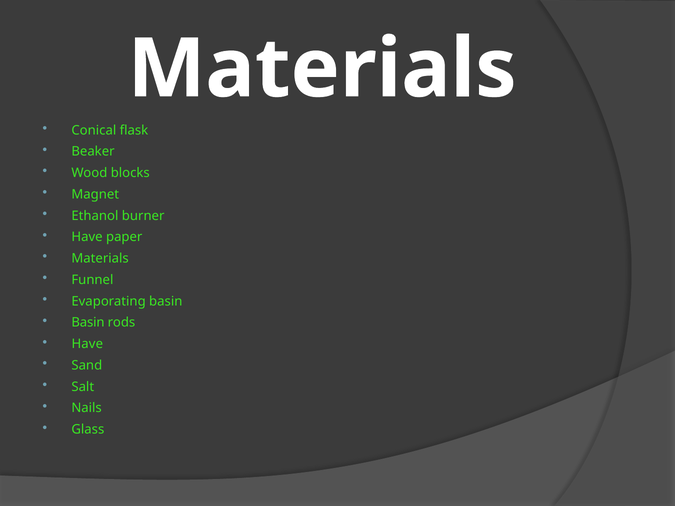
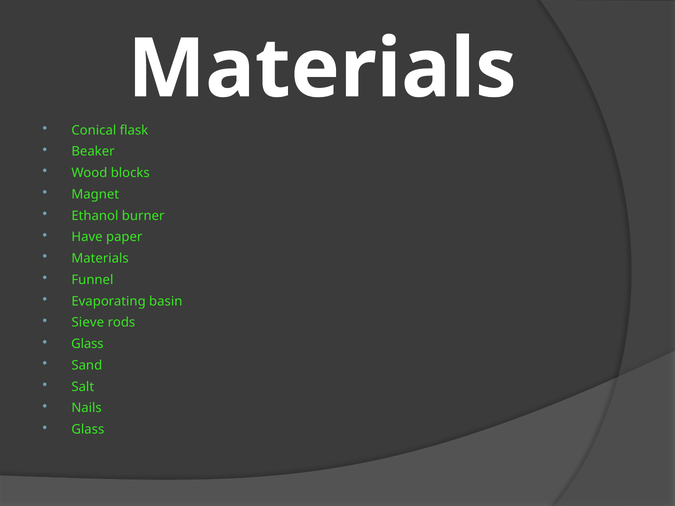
Basin at (88, 323): Basin -> Sieve
Have at (87, 344): Have -> Glass
